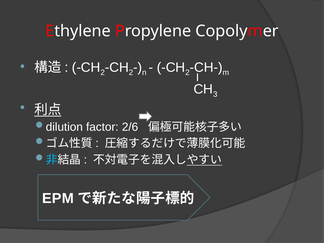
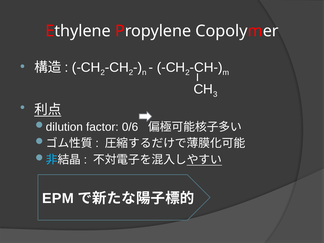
2/6: 2/6 -> 0/6
